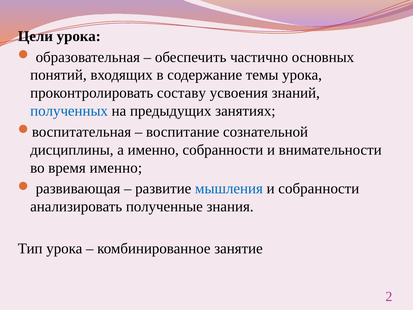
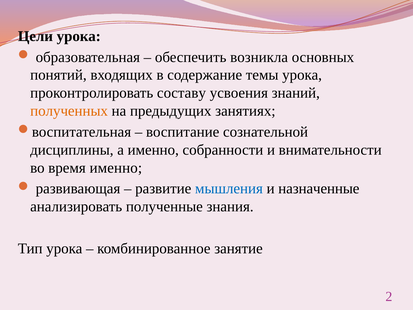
частично: частично -> возникла
полученных colour: blue -> orange
и собранности: собранности -> назначенные
